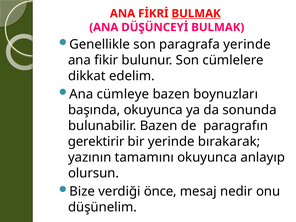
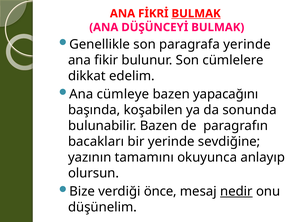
boynuzları: boynuzları -> yapacağını
başında okuyunca: okuyunca -> koşabilen
gerektirir: gerektirir -> bacakları
bırakarak: bırakarak -> sevdiğine
nedir underline: none -> present
